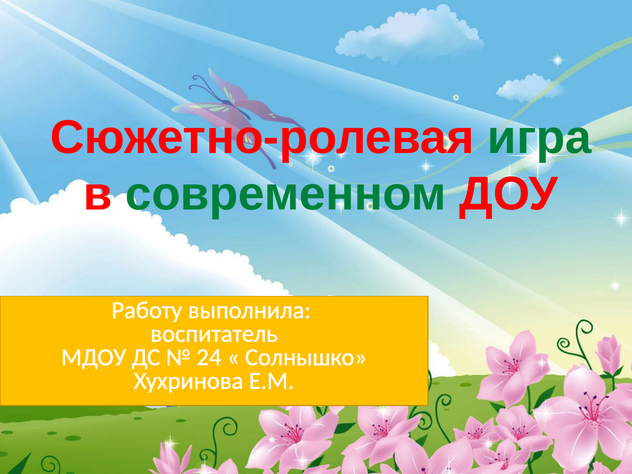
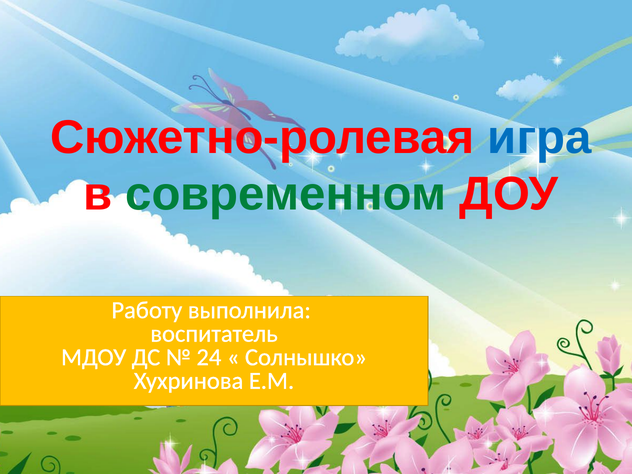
игра colour: green -> blue
